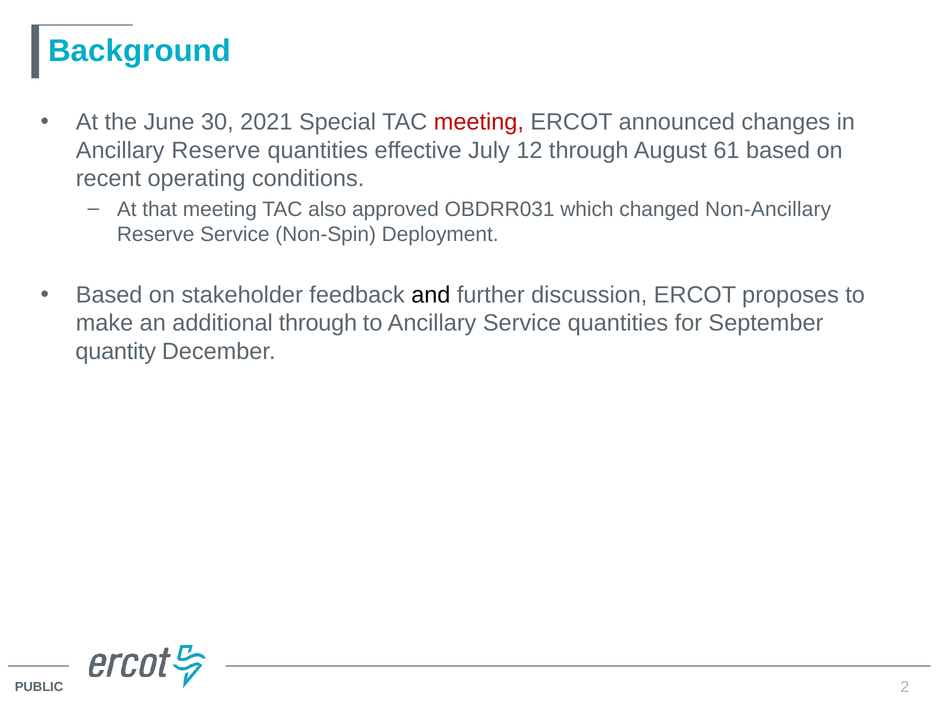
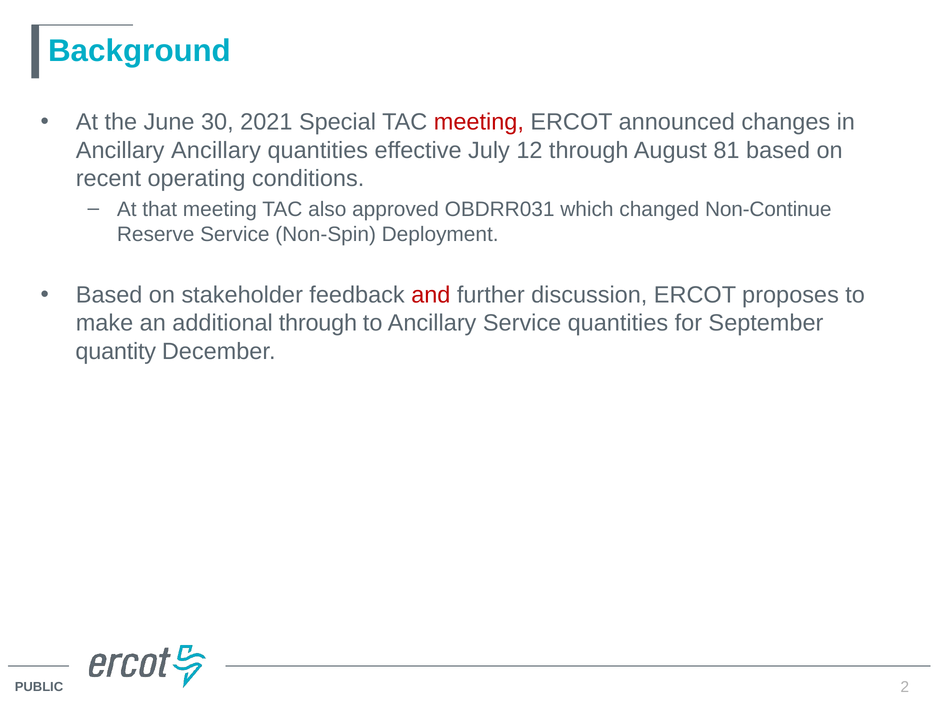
Ancillary Reserve: Reserve -> Ancillary
61: 61 -> 81
Non-Ancillary: Non-Ancillary -> Non-Continue
and colour: black -> red
